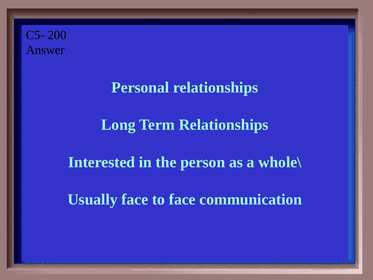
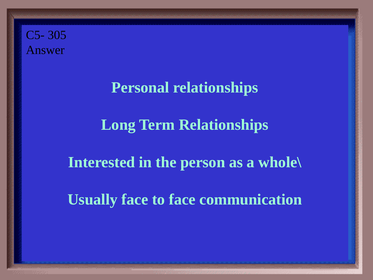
200: 200 -> 305
